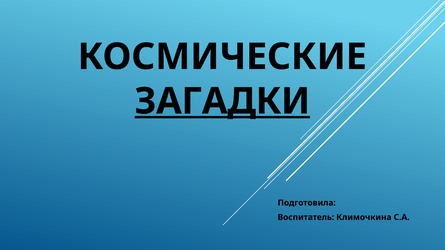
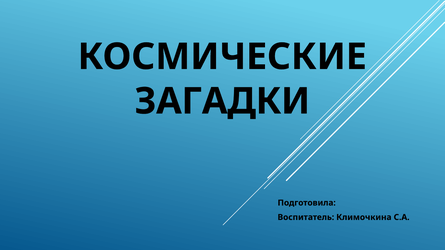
ЗАГАДКИ underline: present -> none
